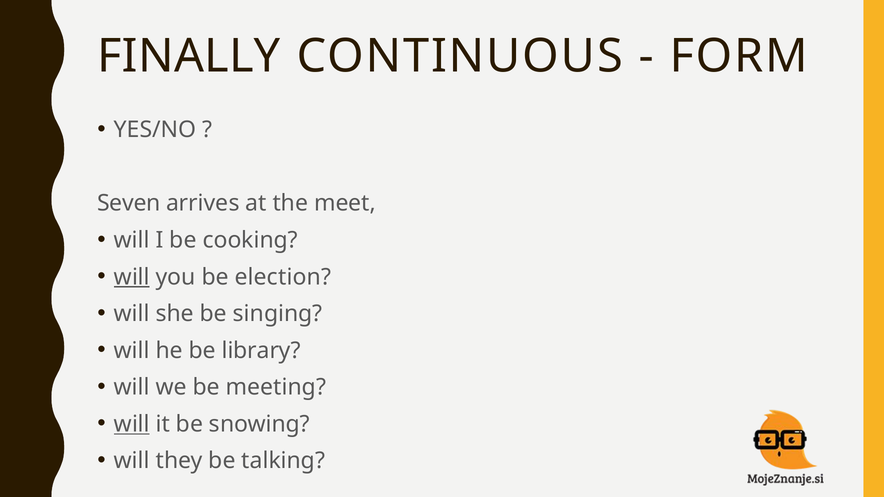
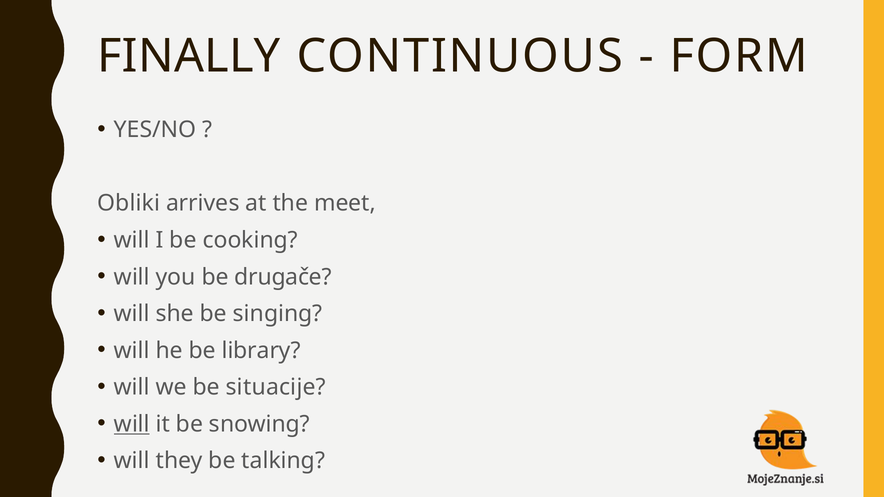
Seven: Seven -> Obliki
will at (132, 277) underline: present -> none
election: election -> drugače
meeting: meeting -> situacije
